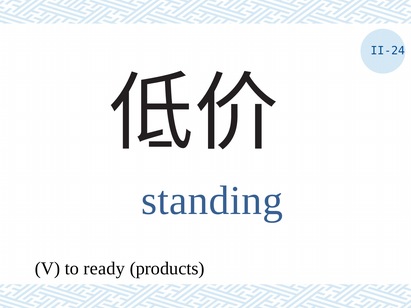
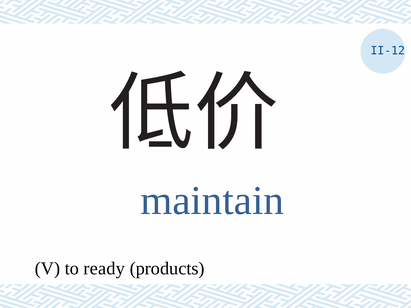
II-24: II-24 -> II-12
standing: standing -> maintain
